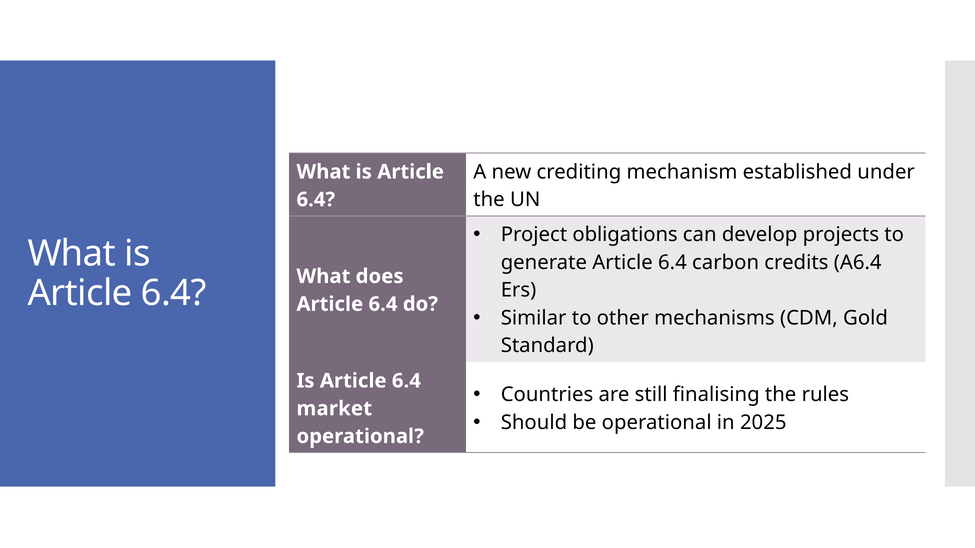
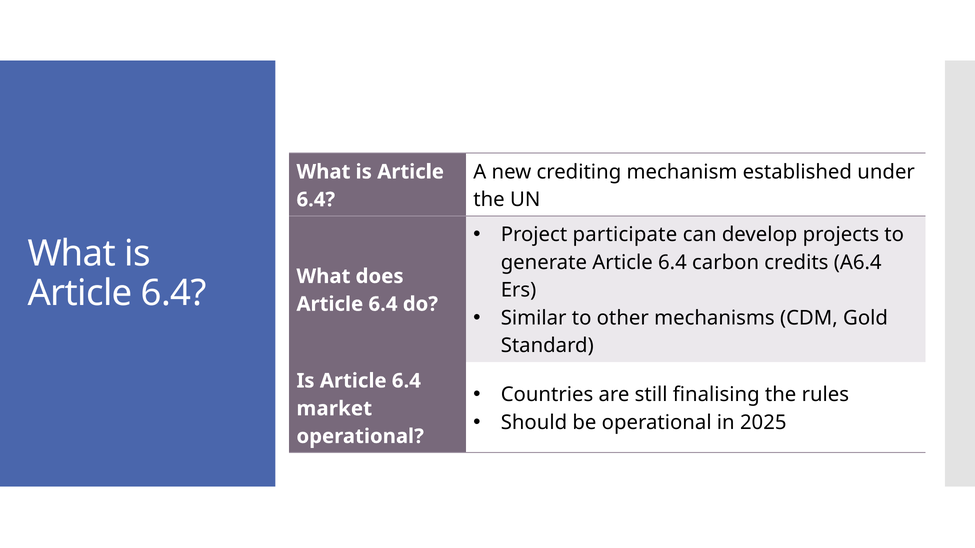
obligations: obligations -> participate
